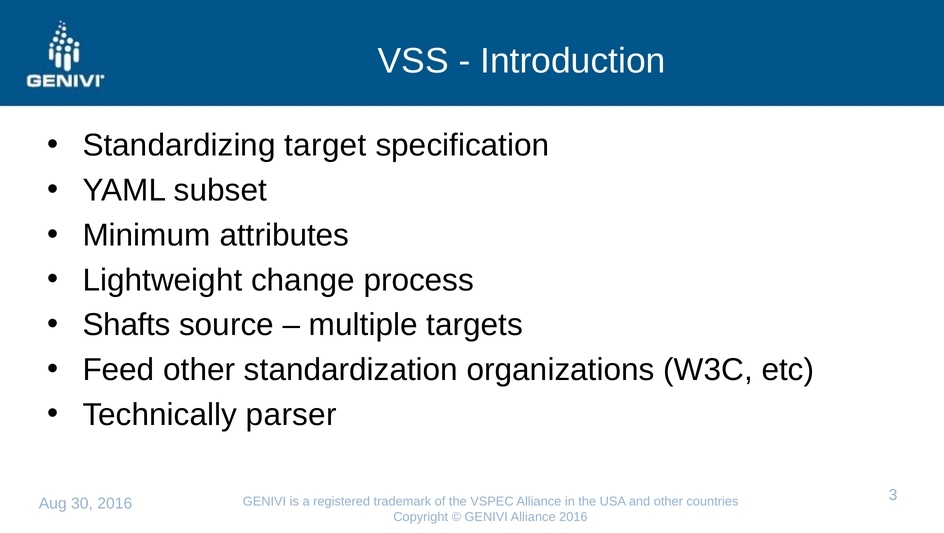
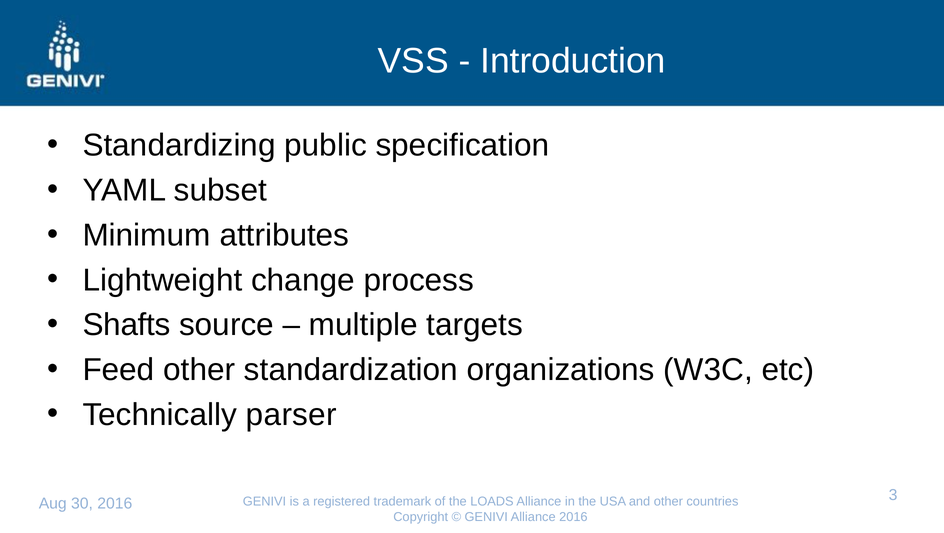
target: target -> public
VSPEC: VSPEC -> LOADS
